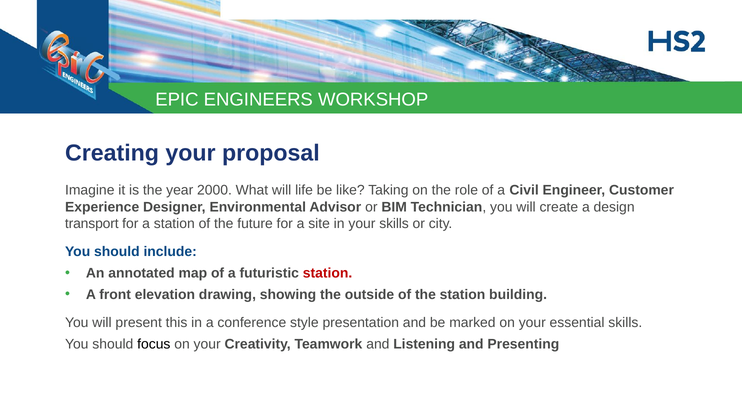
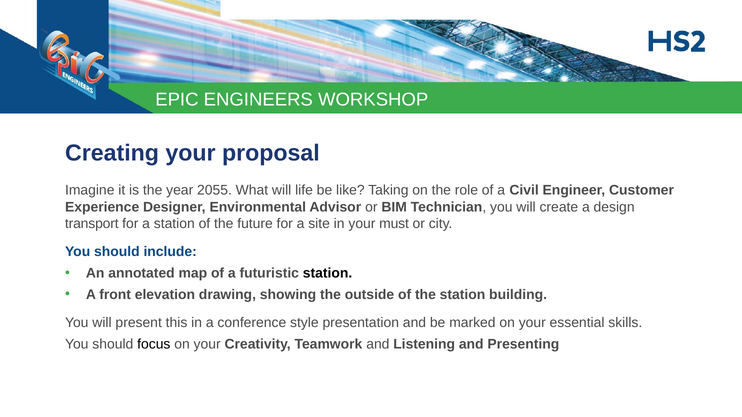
2000: 2000 -> 2055
your skills: skills -> must
station at (328, 273) colour: red -> black
